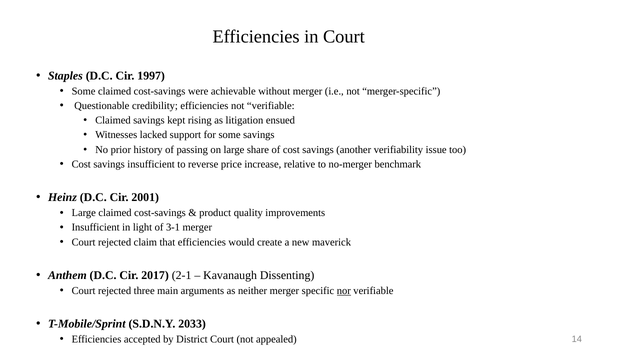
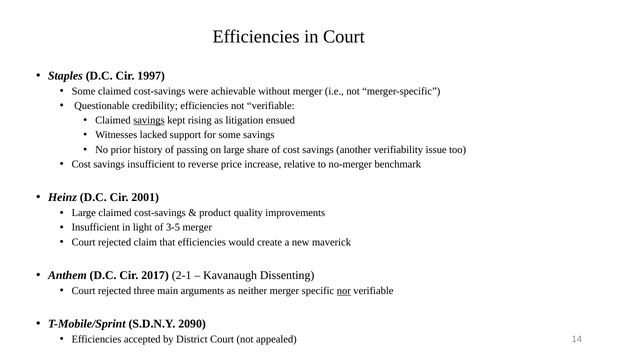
savings at (149, 120) underline: none -> present
3-1: 3-1 -> 3-5
2033: 2033 -> 2090
